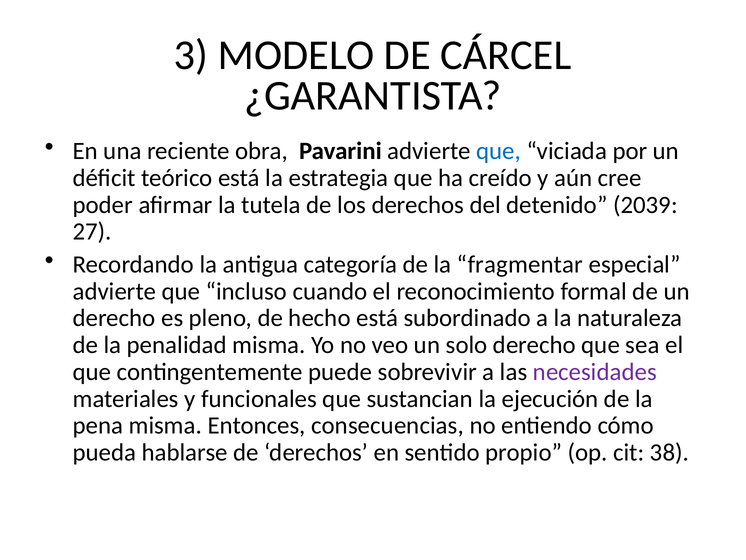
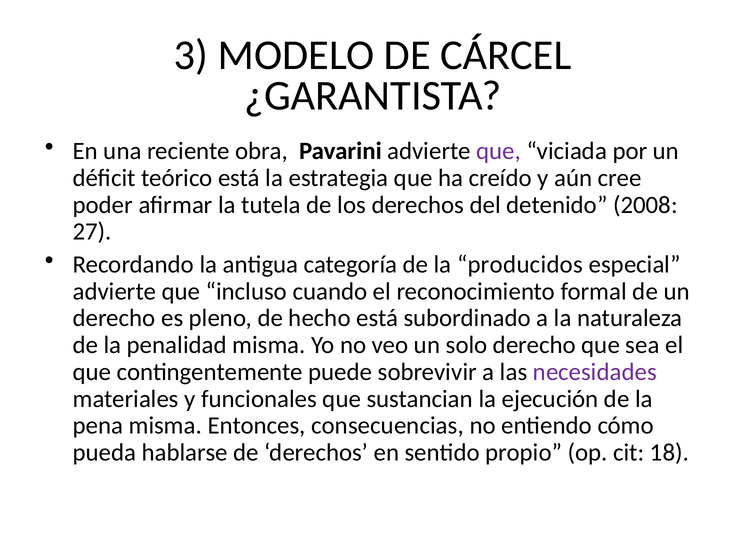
que at (499, 151) colour: blue -> purple
2039: 2039 -> 2008
fragmentar: fragmentar -> producidos
38: 38 -> 18
